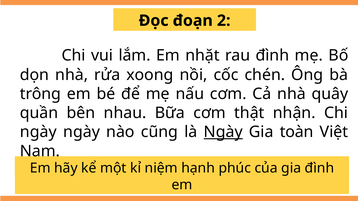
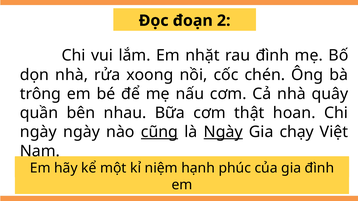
thật nhận: nhận -> hoan
cũng underline: none -> present
toàn: toàn -> chạy
